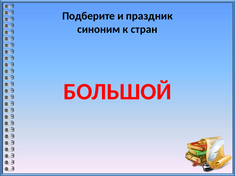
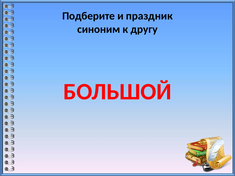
стран: стран -> другу
